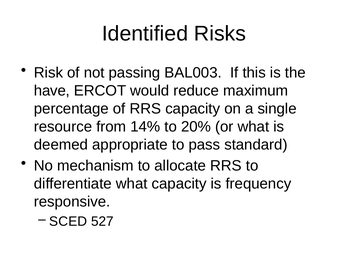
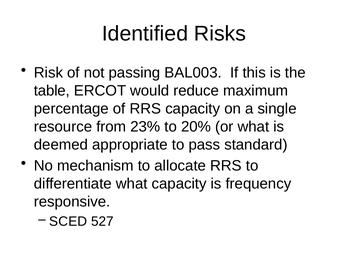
have: have -> table
14%: 14% -> 23%
